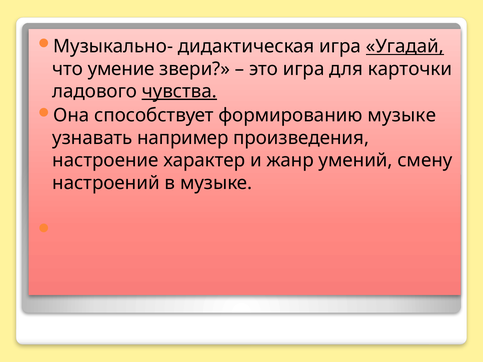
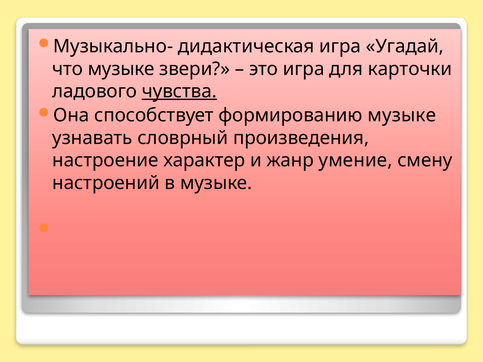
Угадай underline: present -> none
что умение: умение -> музыке
например: например -> словрный
умений: умений -> умение
